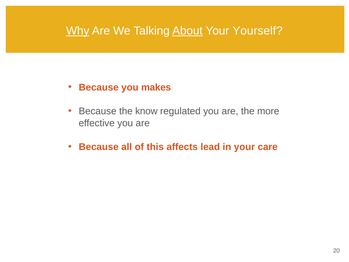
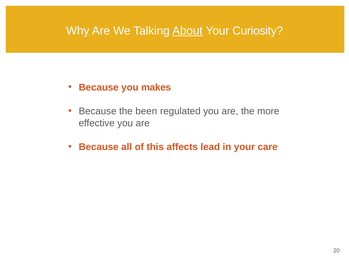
Why underline: present -> none
Yourself: Yourself -> Curiosity
know: know -> been
